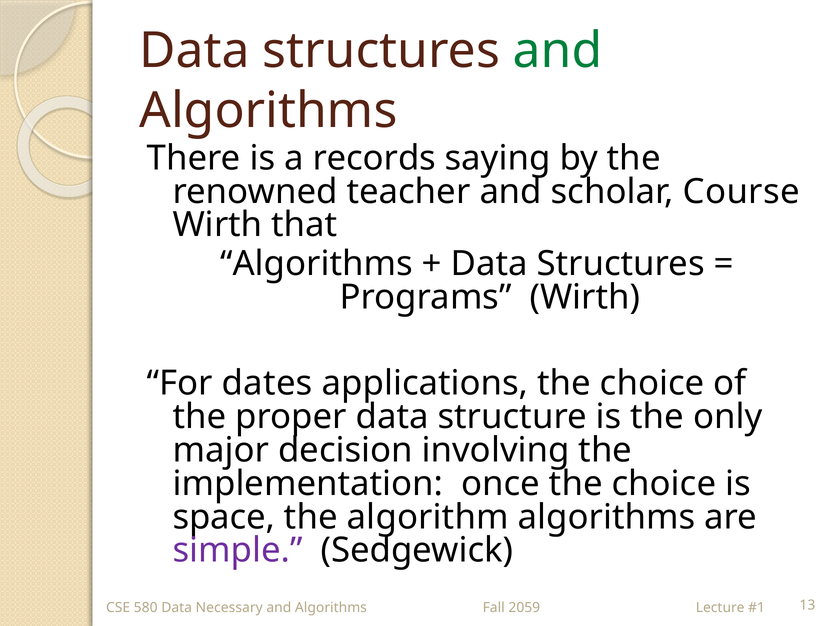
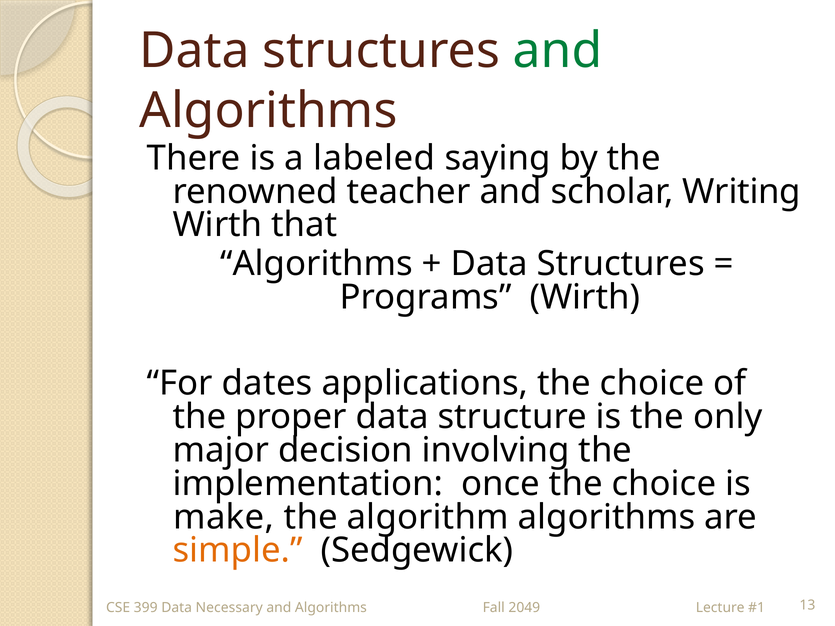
records: records -> labeled
Course: Course -> Writing
space: space -> make
simple colour: purple -> orange
580: 580 -> 399
2059: 2059 -> 2049
